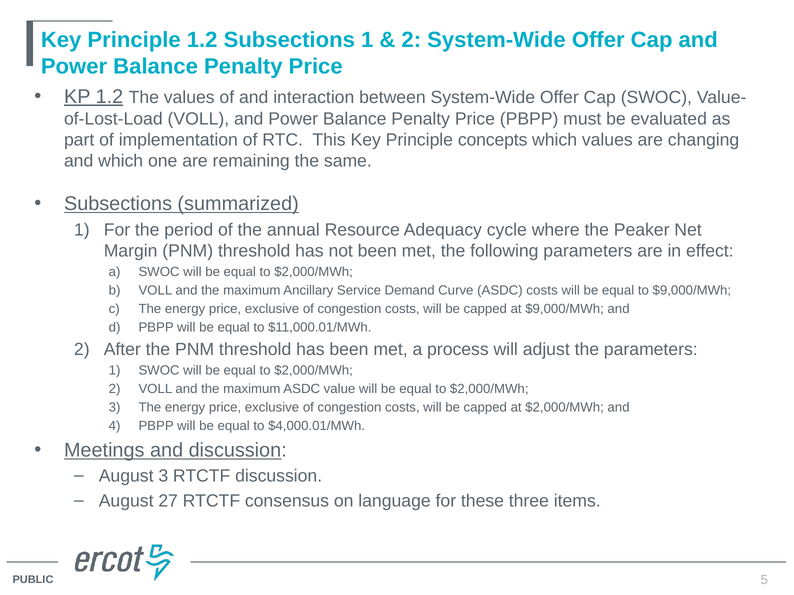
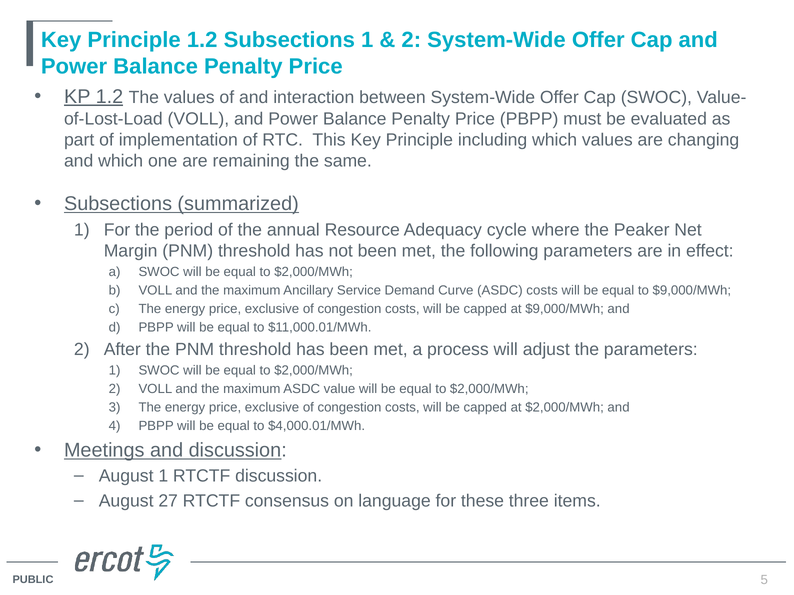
concepts: concepts -> including
August 3: 3 -> 1
